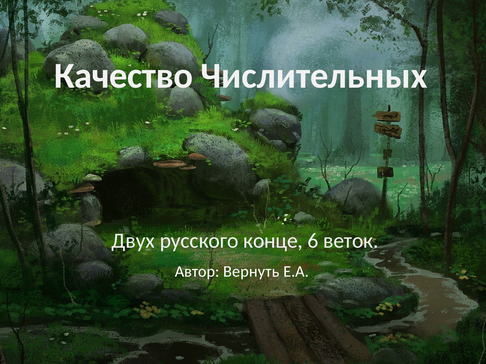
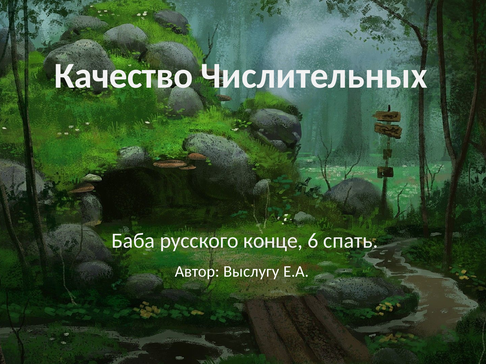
Двух: Двух -> Баба
веток: веток -> спать
Вернуть: Вернуть -> Выслугу
